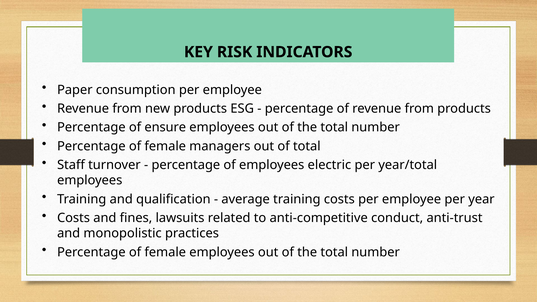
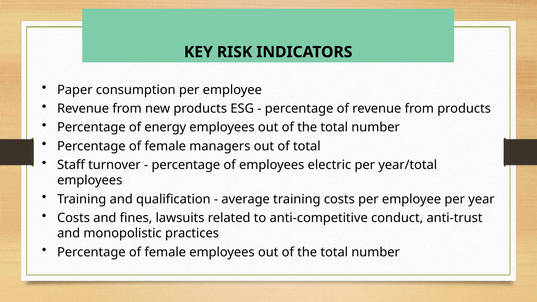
ensure: ensure -> energy
